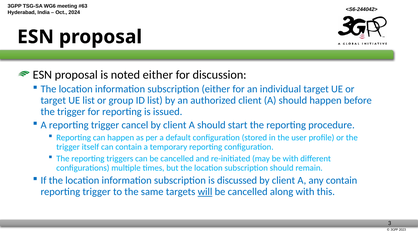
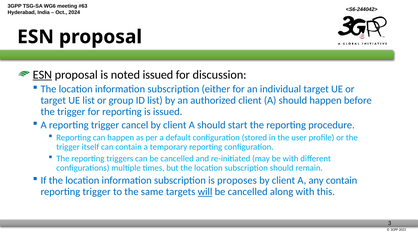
ESN at (42, 75) underline: none -> present
noted either: either -> issued
discussed: discussed -> proposes
